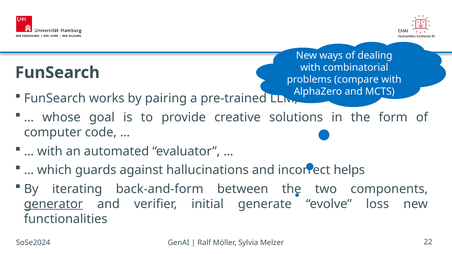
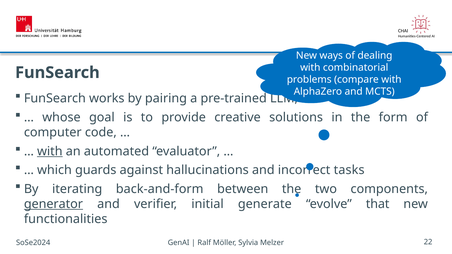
with at (50, 151) underline: none -> present
helps: helps -> tasks
loss: loss -> that
